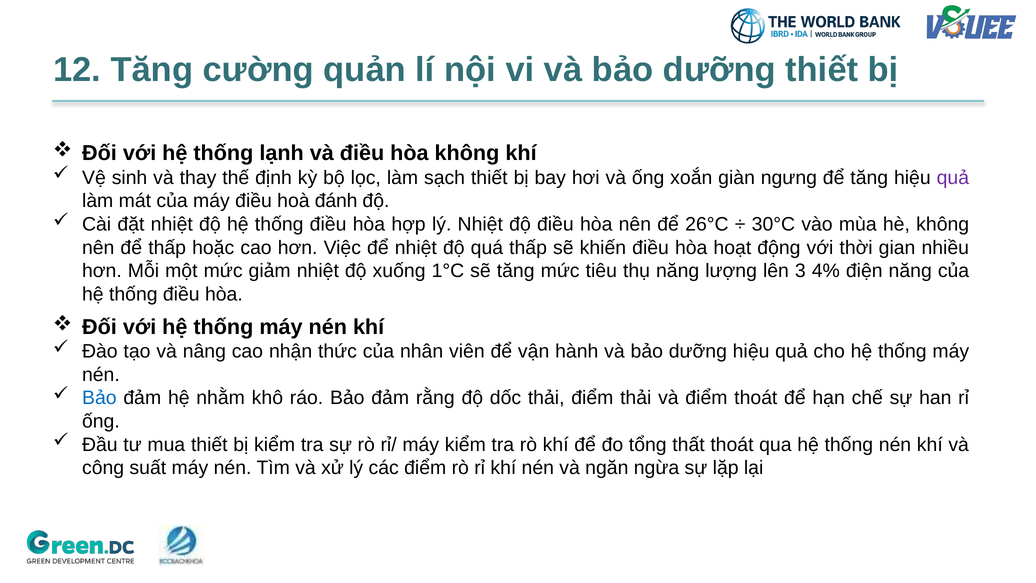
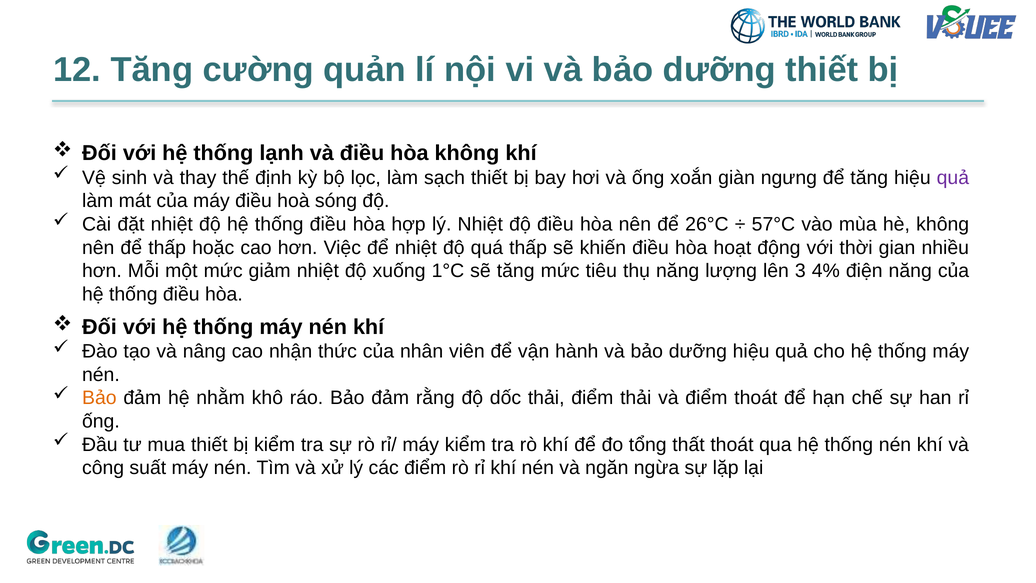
đánh: đánh -> sóng
30°C: 30°C -> 57°C
Bảo at (99, 398) colour: blue -> orange
